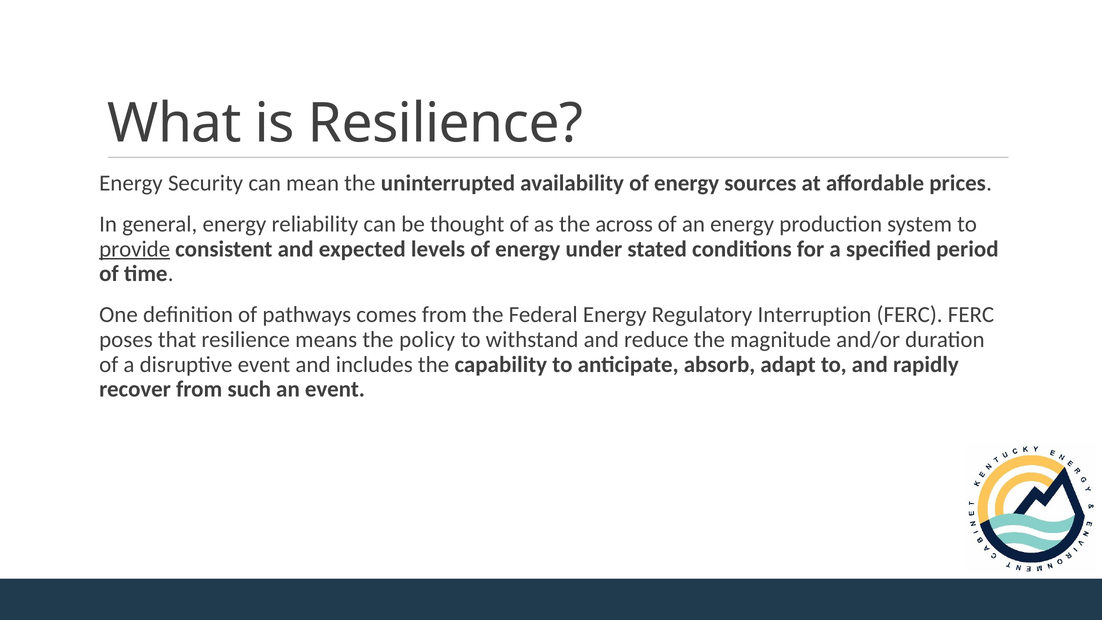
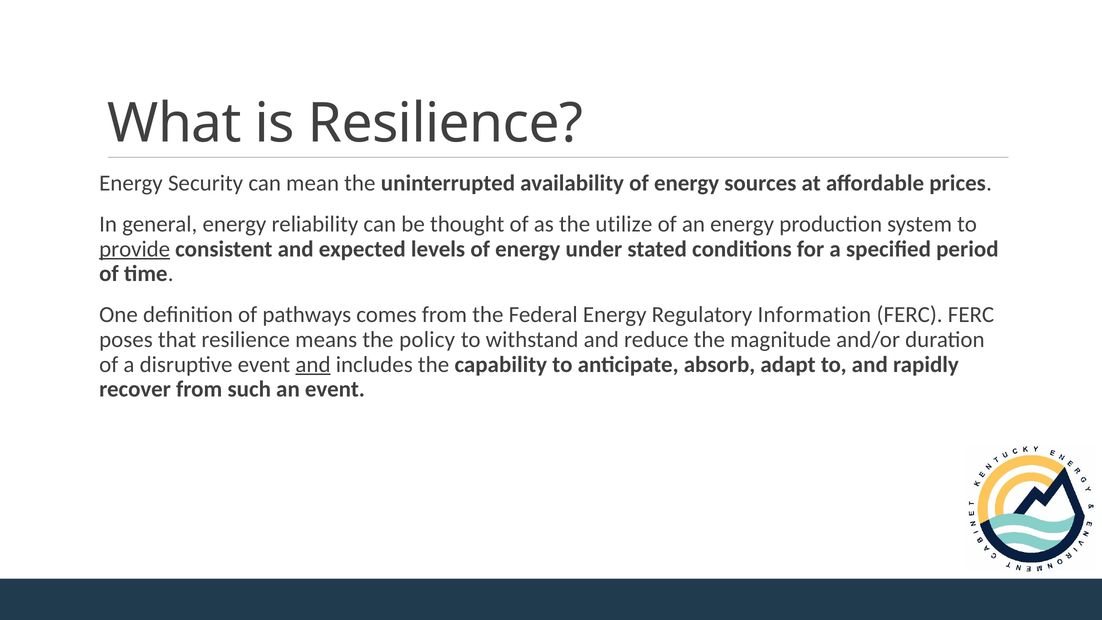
across: across -> utilize
Interruption: Interruption -> Information
and at (313, 364) underline: none -> present
